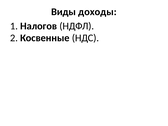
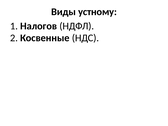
доходы: доходы -> устному
